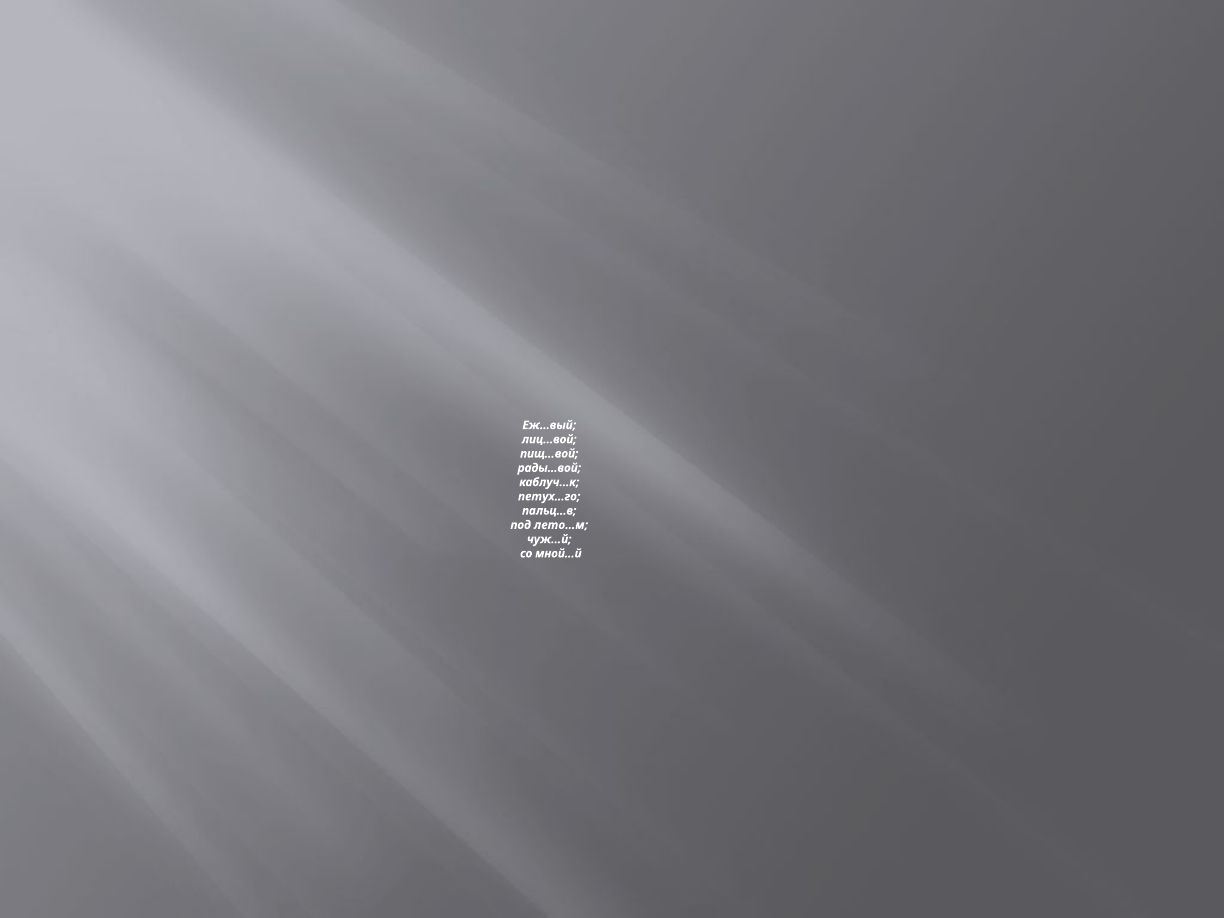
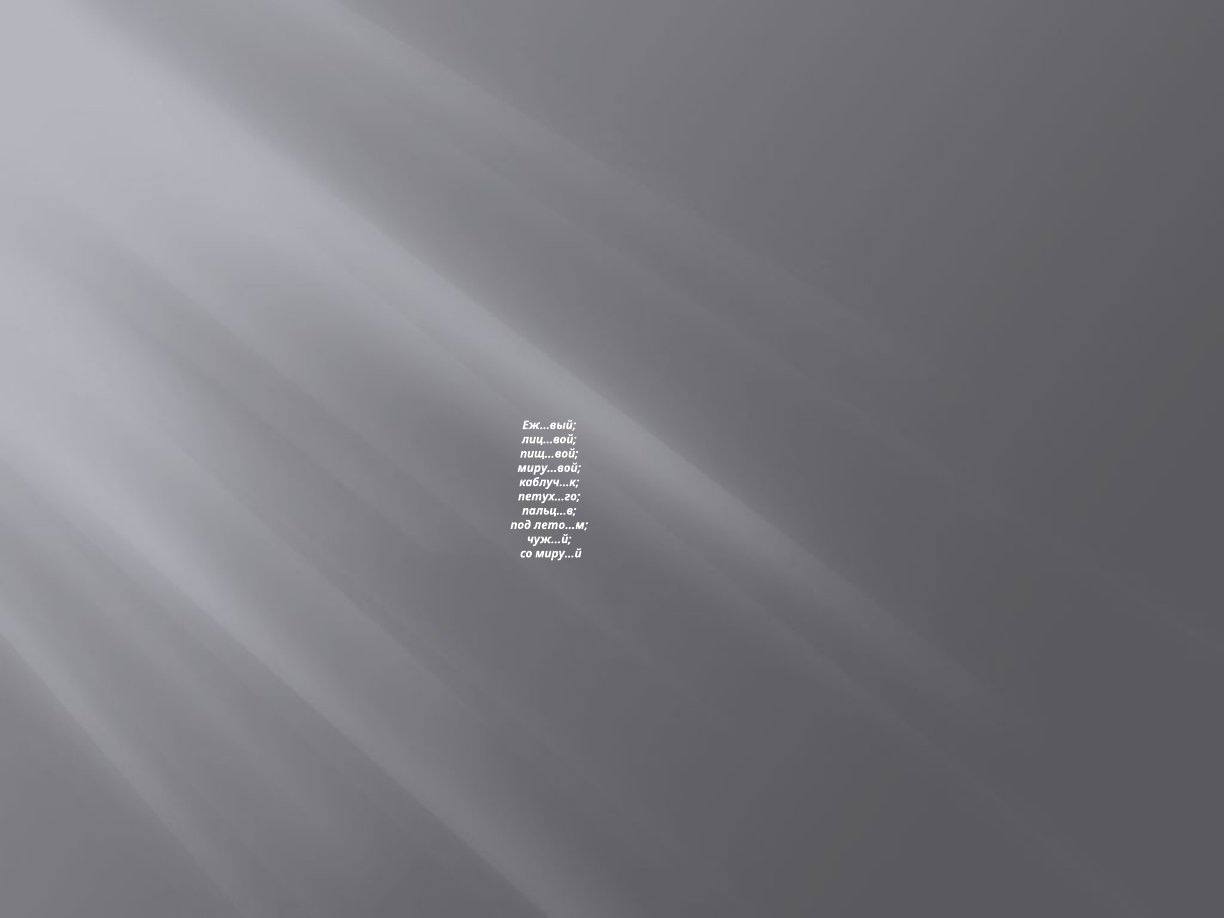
рады…вой: рады…вой -> миру…вой
мной…й: мной…й -> миру…й
